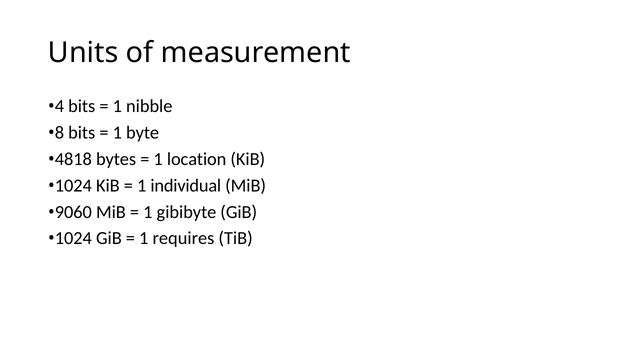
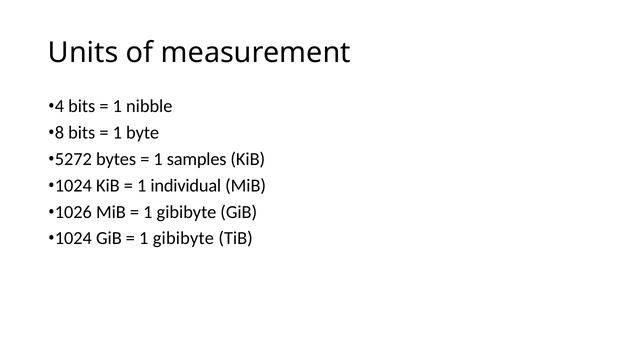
4818: 4818 -> 5272
location: location -> samples
9060: 9060 -> 1026
requires at (183, 238): requires -> gibibyte
